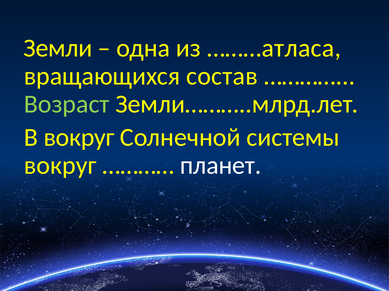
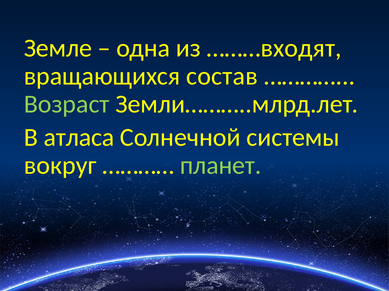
Земли: Земли -> Земле
………атласа: ………атласа -> ………входят
В вокруг: вокруг -> атласа
планет colour: white -> light green
